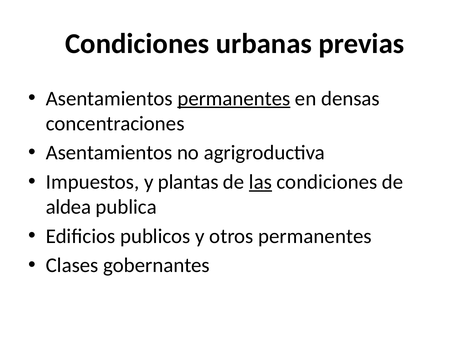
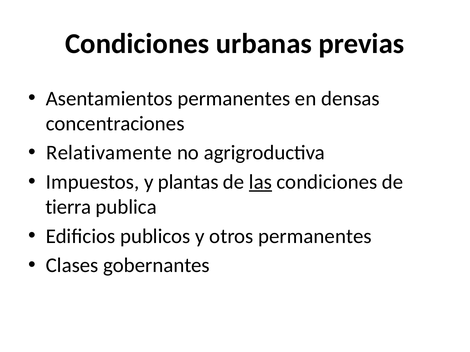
permanentes at (234, 99) underline: present -> none
Asentamientos at (109, 153): Asentamientos -> Relativamente
aldea: aldea -> tierra
